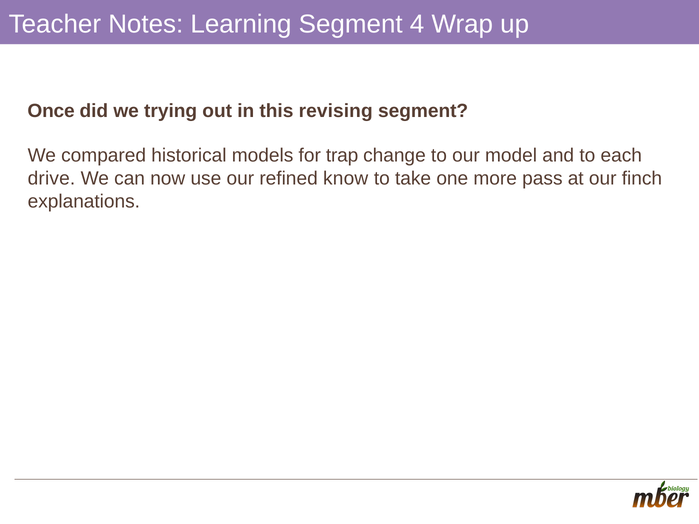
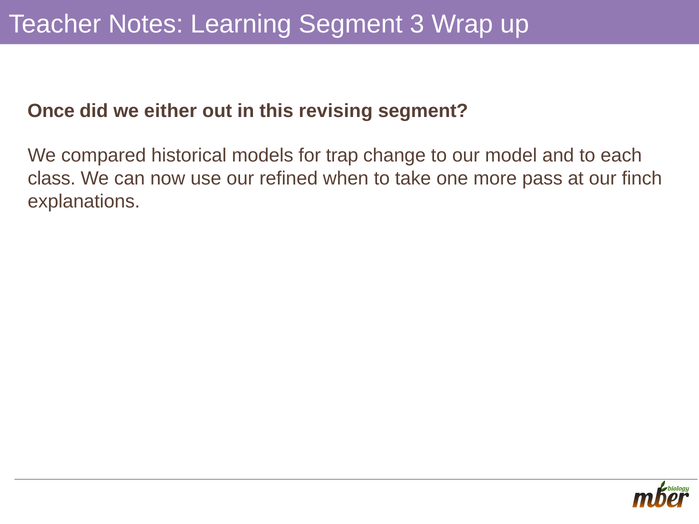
4: 4 -> 3
trying: trying -> either
drive: drive -> class
know: know -> when
